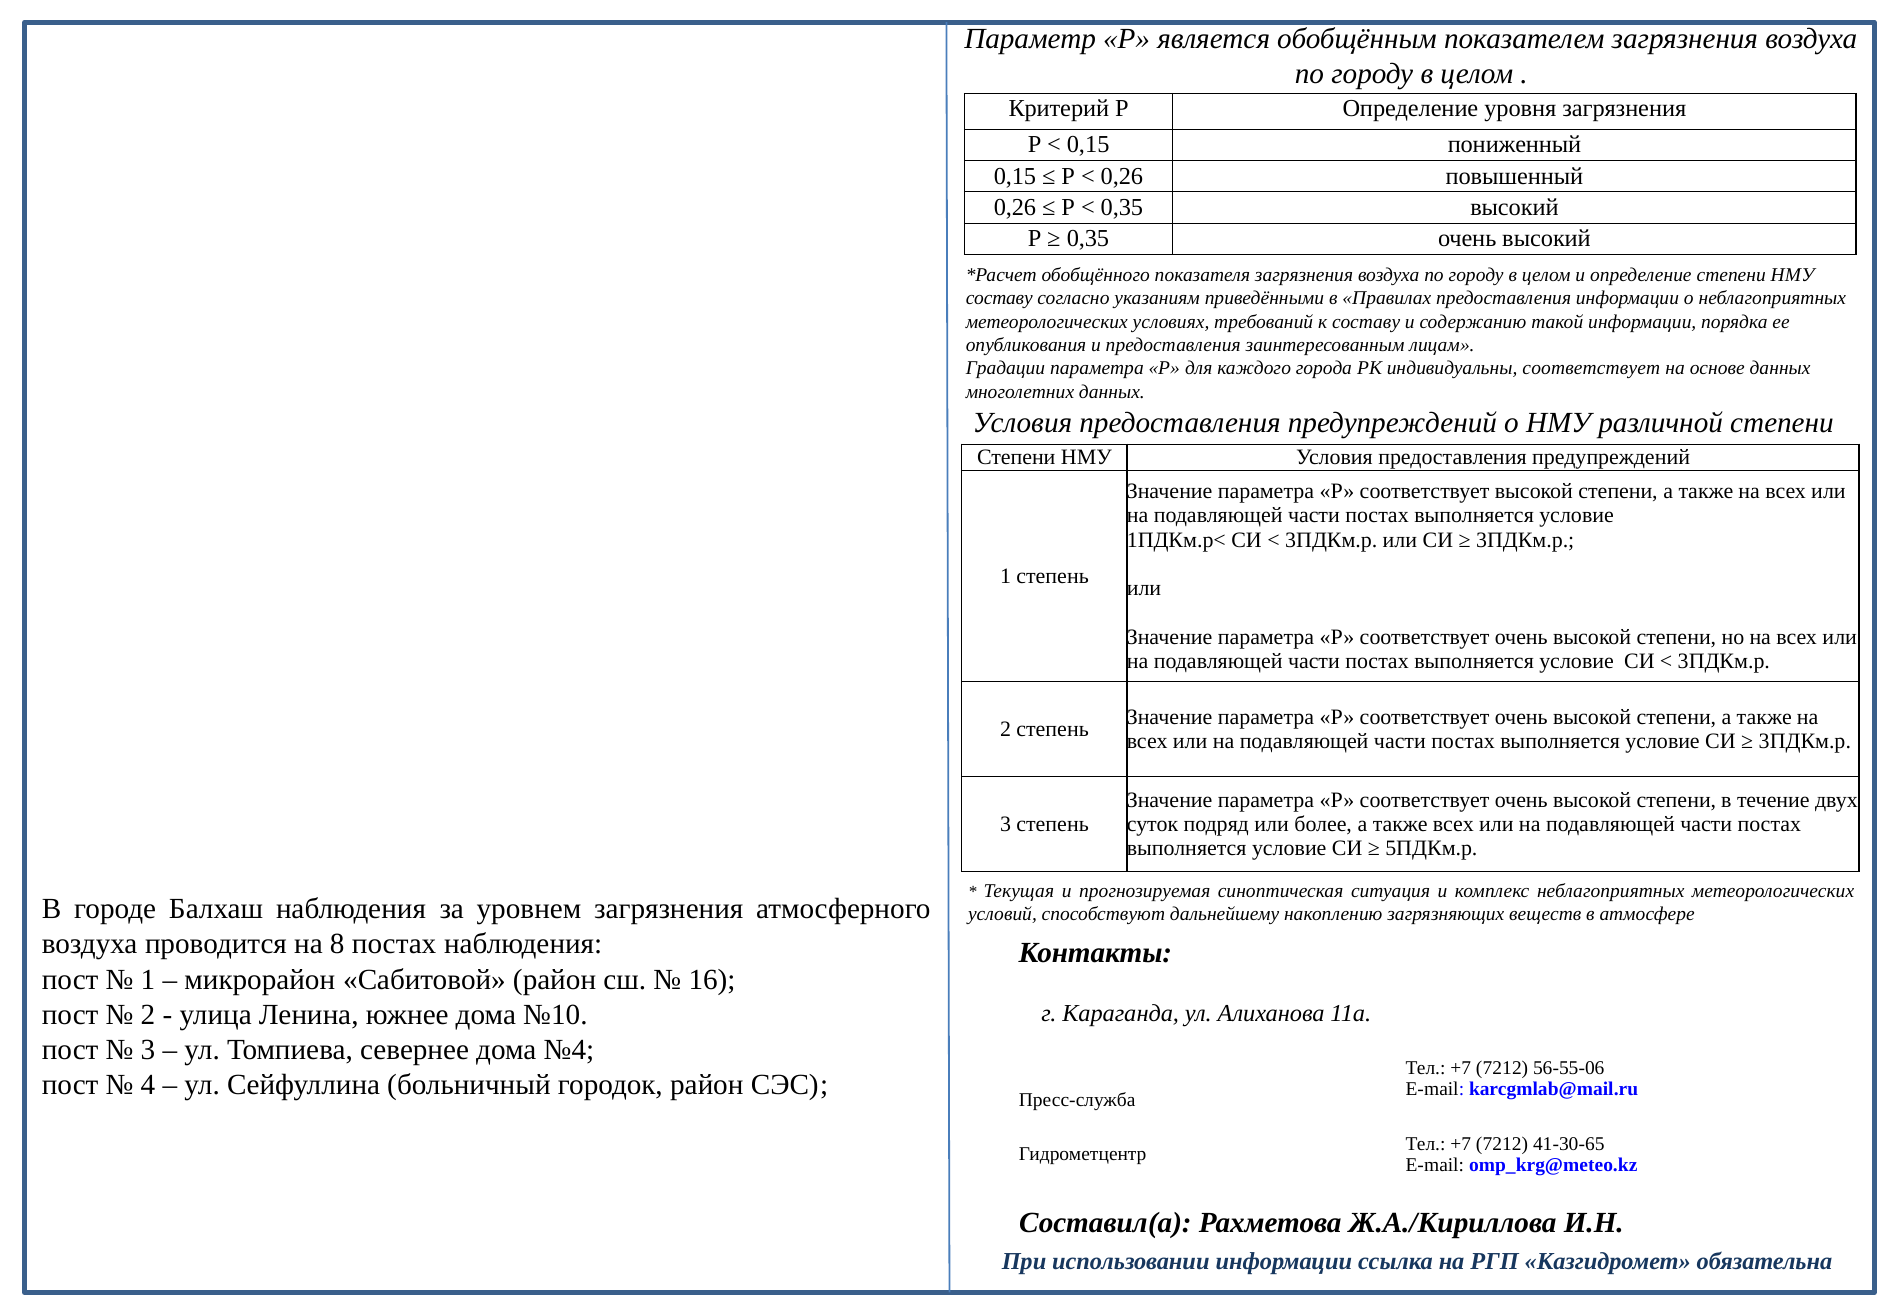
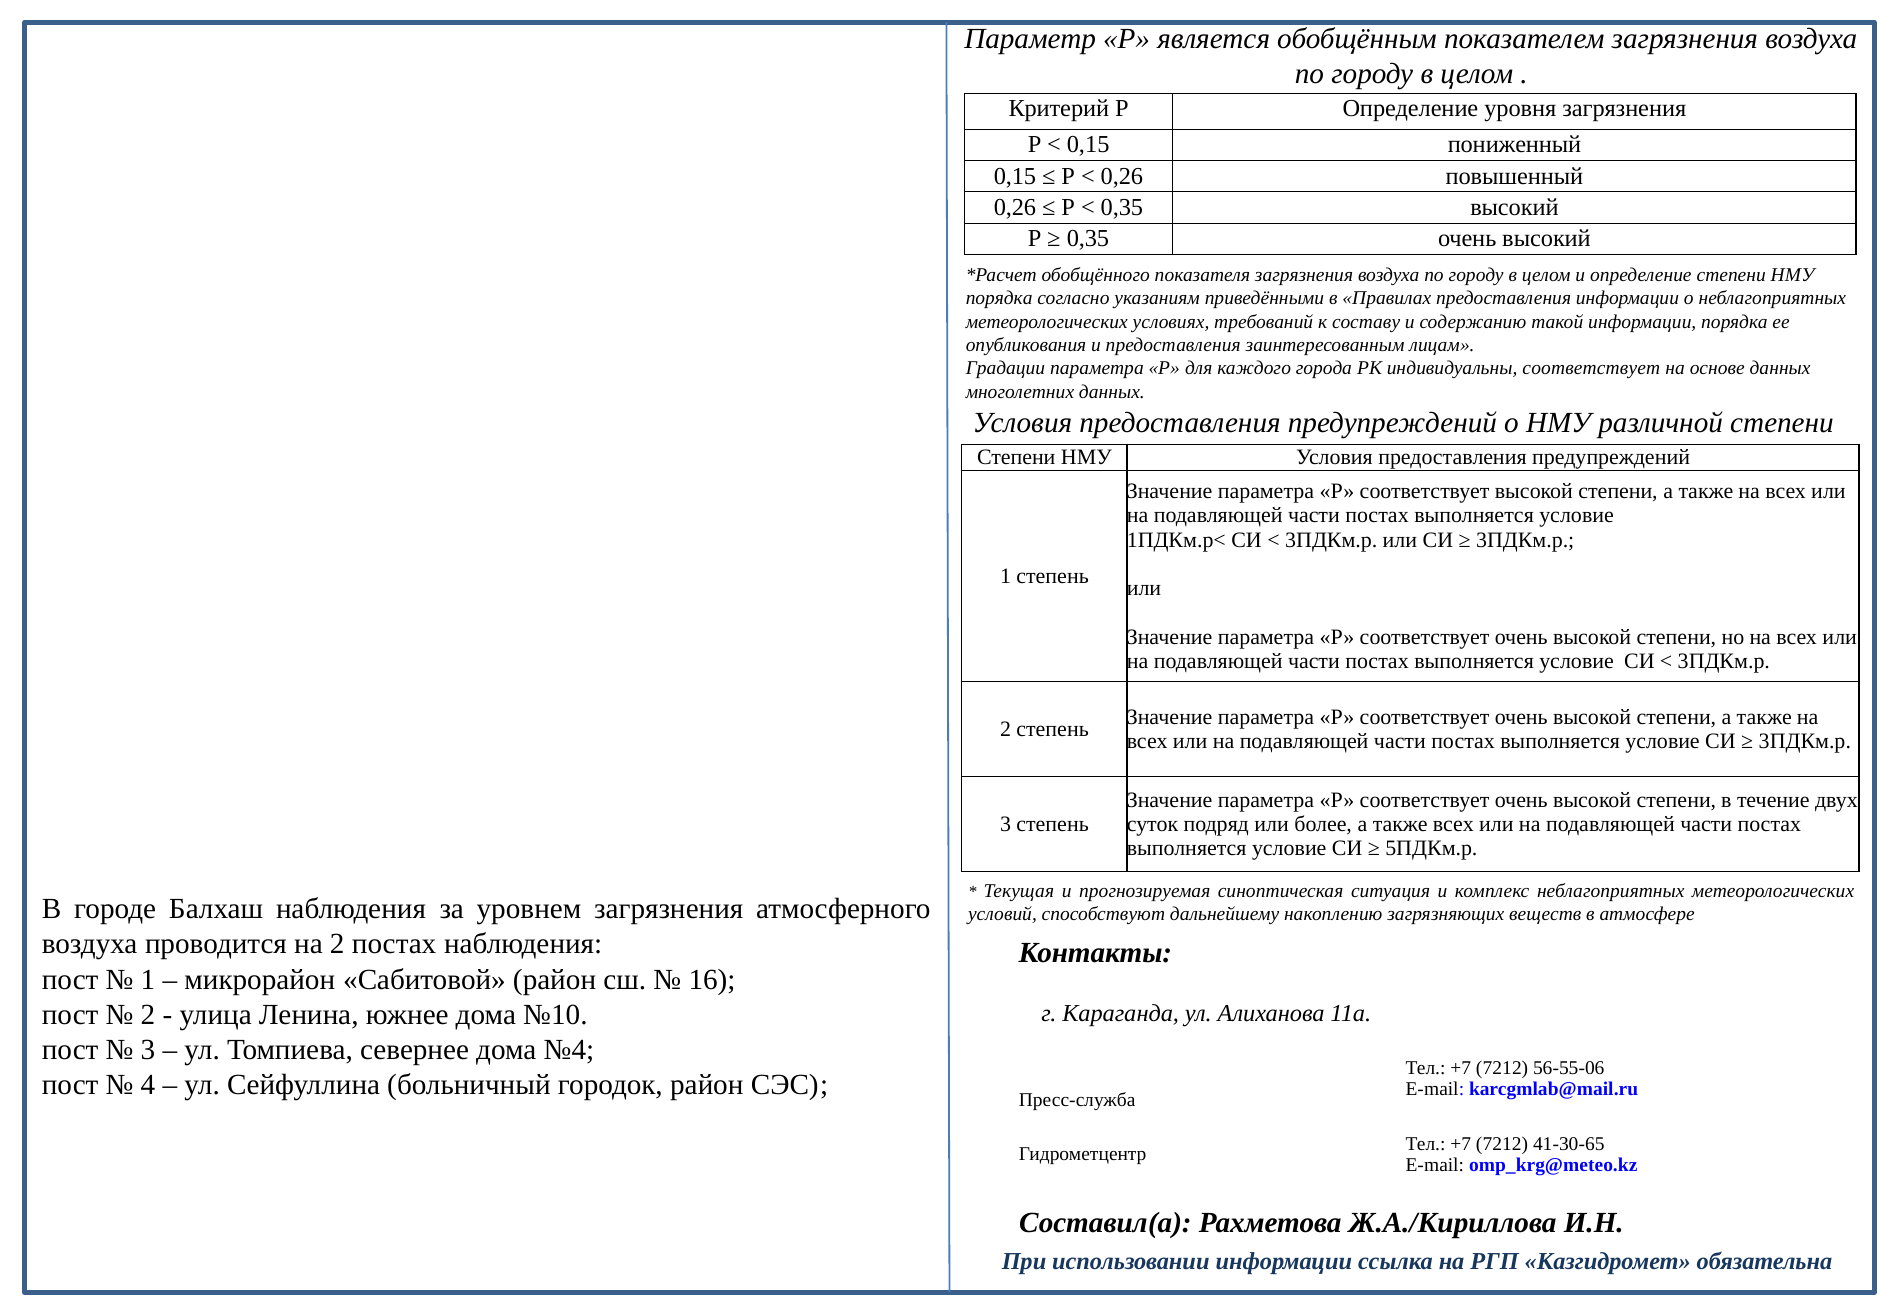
составу at (999, 298): составу -> порядка
на 8: 8 -> 2
